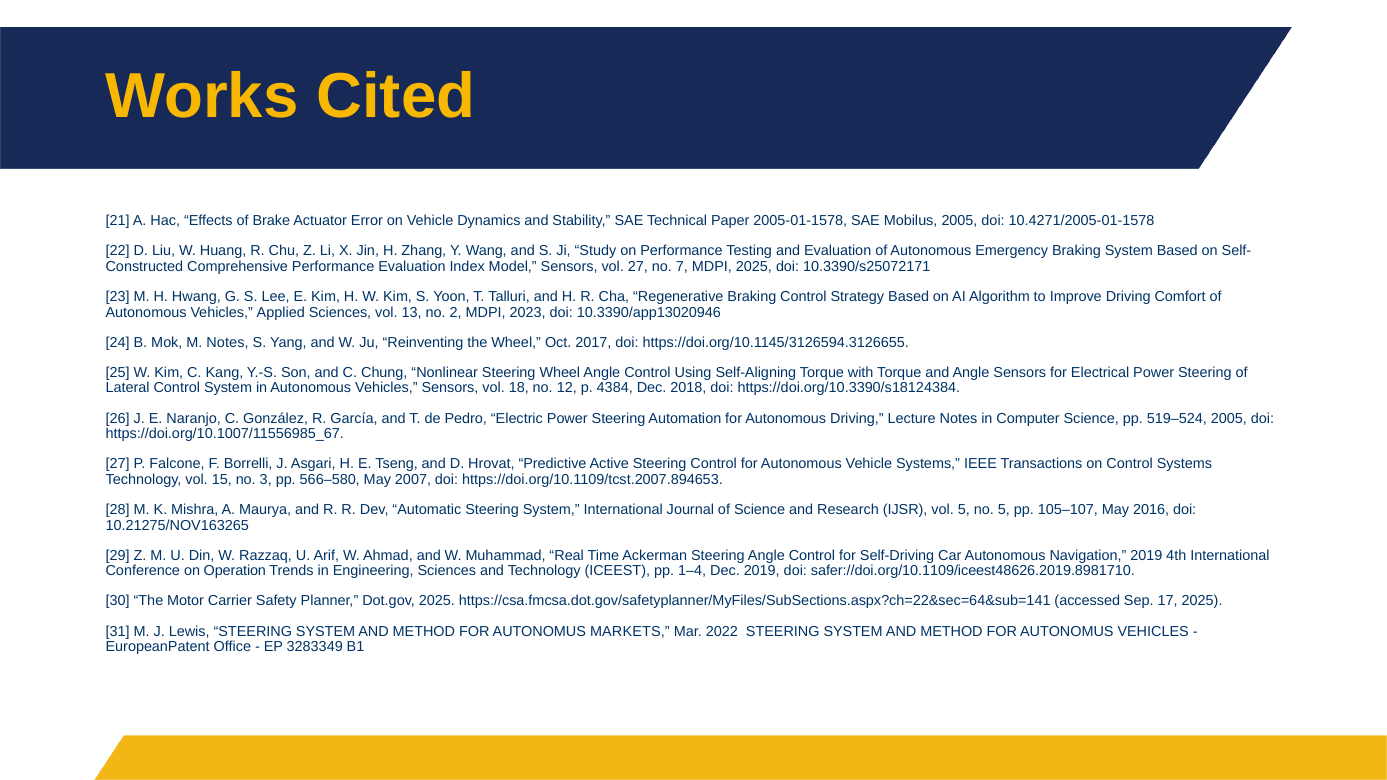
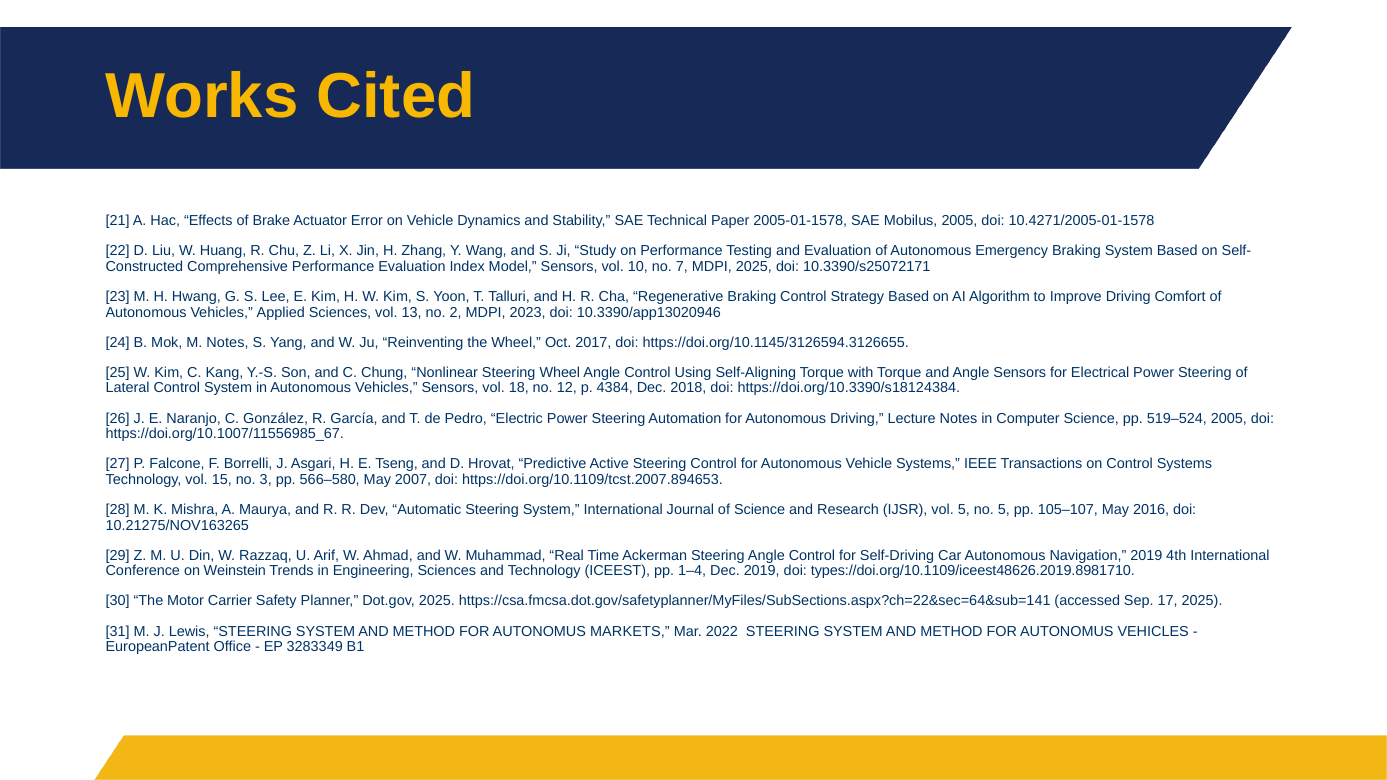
vol 27: 27 -> 10
Operation: Operation -> Weinstein
safer://doi.org/10.1109/iceest48626.2019.8981710: safer://doi.org/10.1109/iceest48626.2019.8981710 -> types://doi.org/10.1109/iceest48626.2019.8981710
